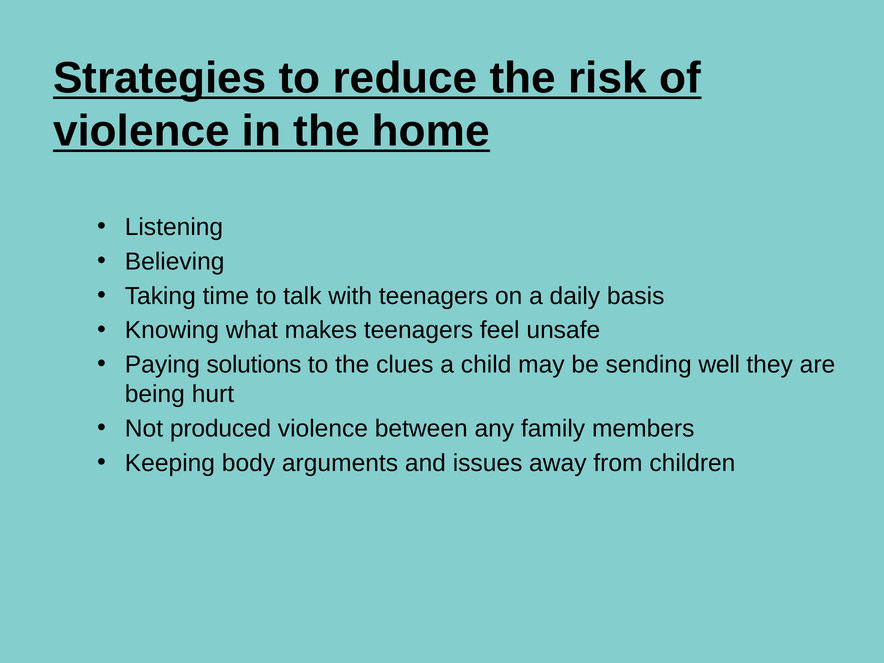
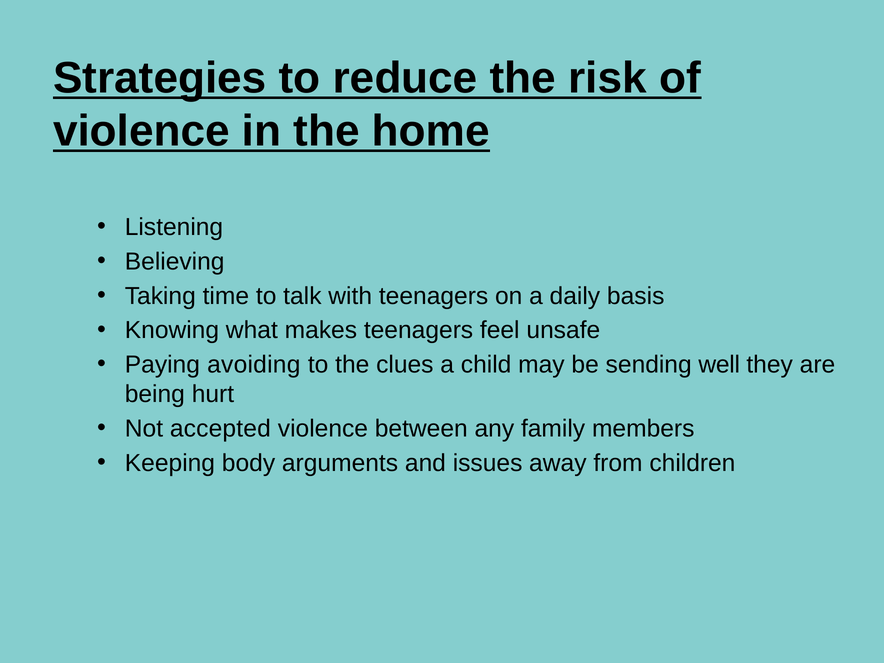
solutions: solutions -> avoiding
produced: produced -> accepted
